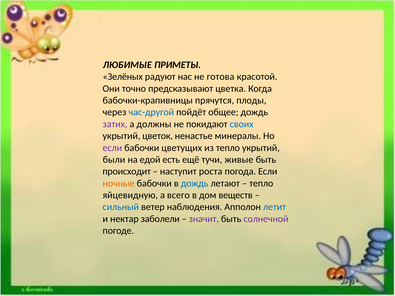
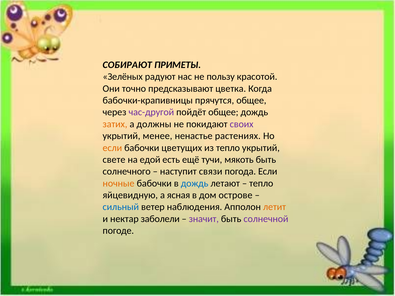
ЛЮБИМЫЕ: ЛЮБИМЫЕ -> СОБИРАЮТ
готова: готова -> пользу
прячутся плоды: плоды -> общее
час-другой colour: blue -> purple
затих colour: purple -> orange
своих colour: blue -> purple
цветок: цветок -> менее
минералы: минералы -> растениях
если at (112, 148) colour: purple -> orange
были: были -> свете
живые: живые -> мякоть
происходит: происходит -> солнечного
роста: роста -> связи
всего: всего -> ясная
веществ: веществ -> острове
летит colour: blue -> orange
